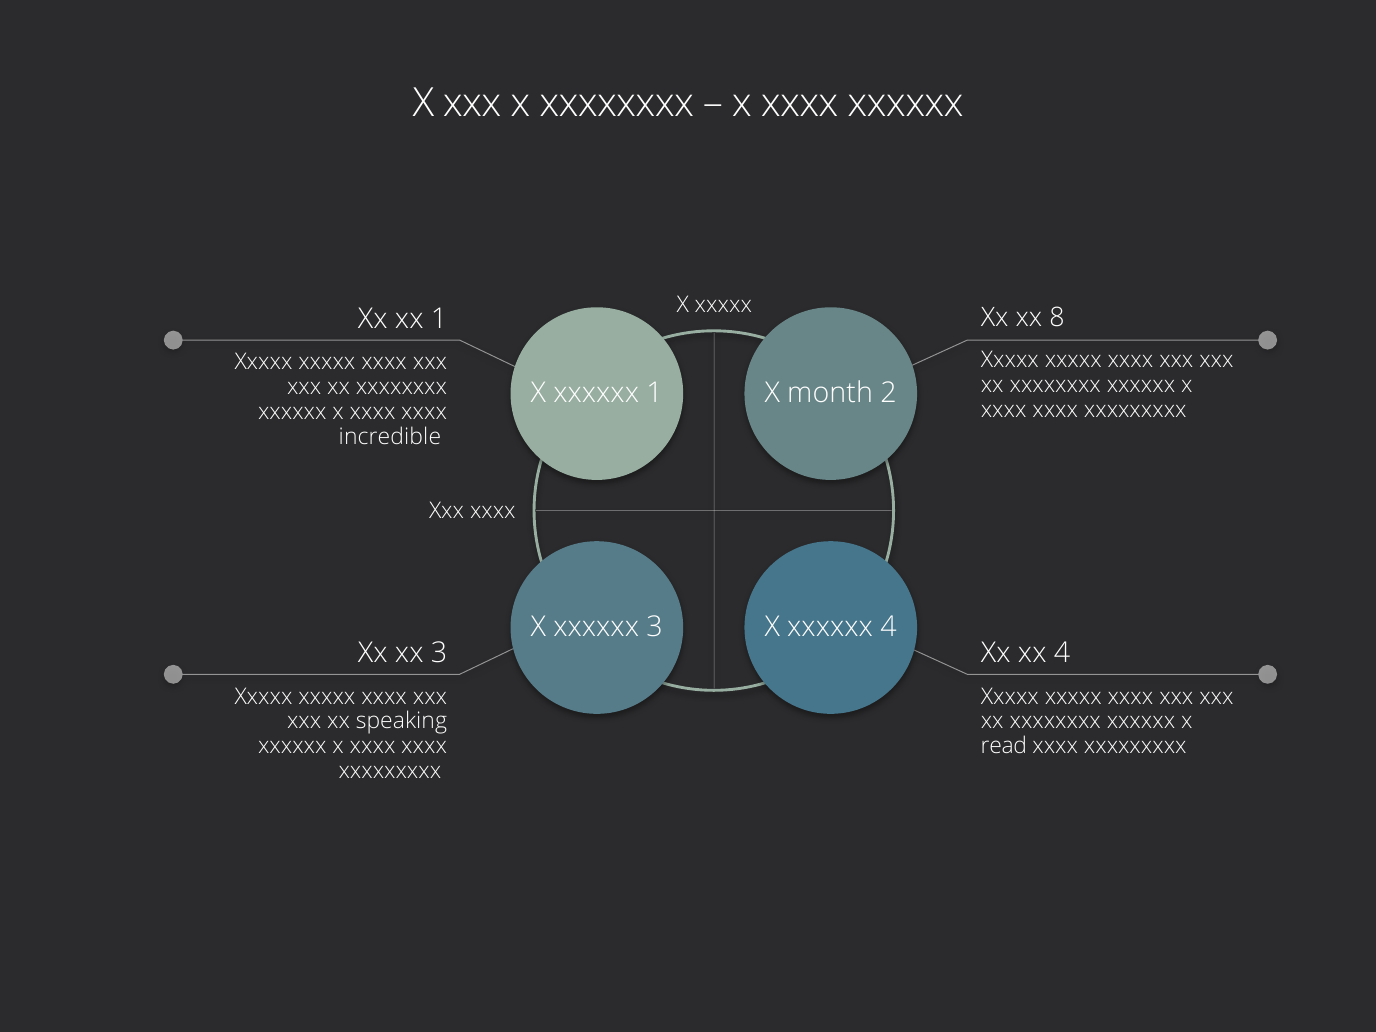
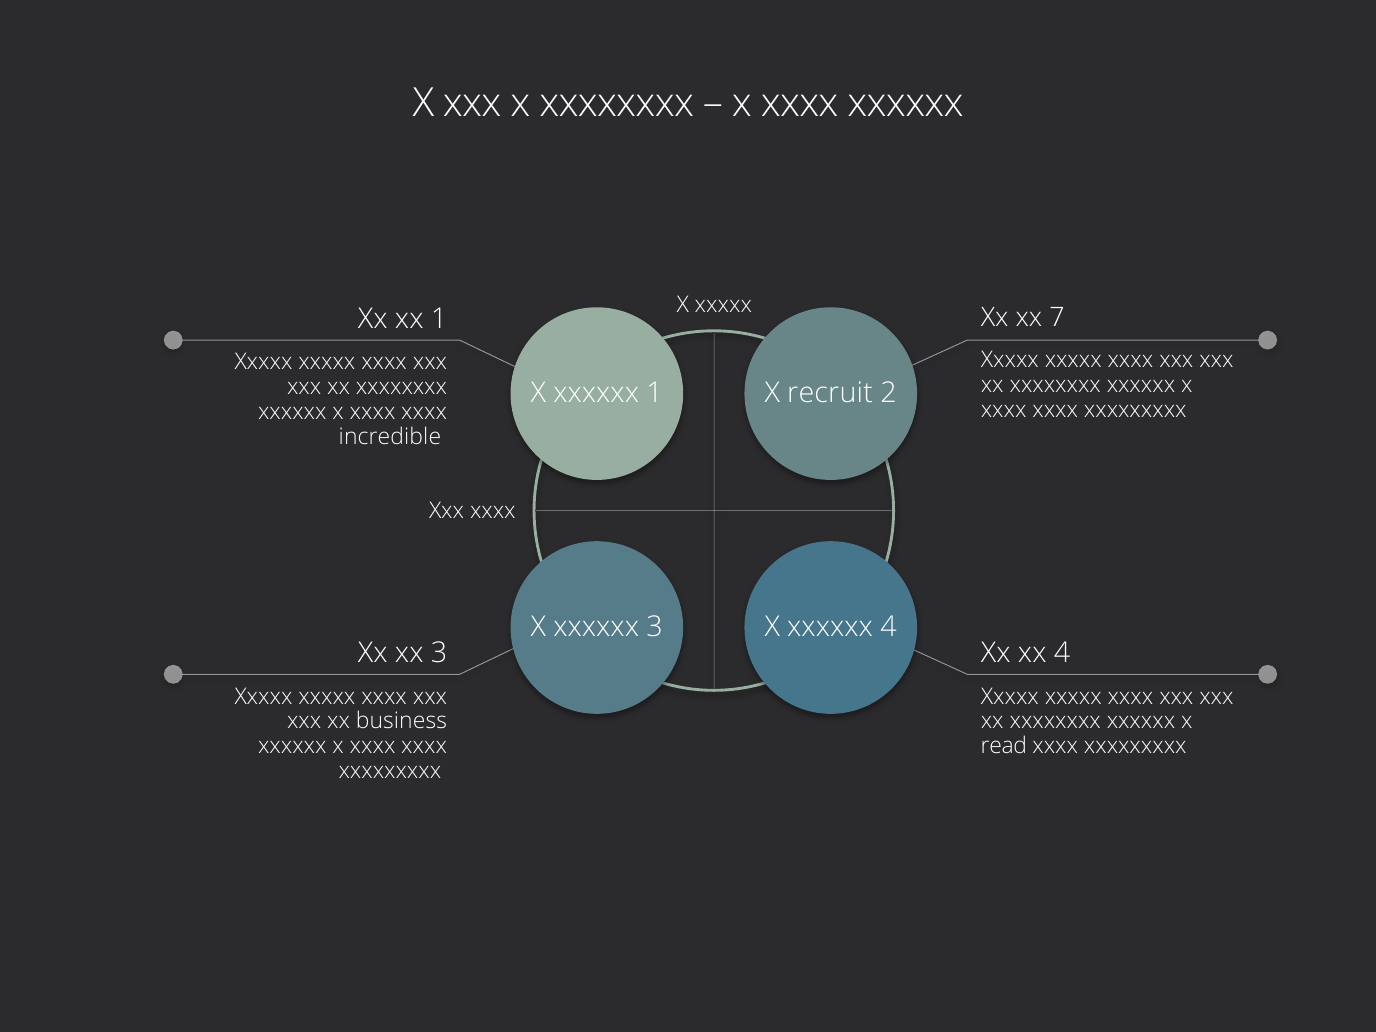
8: 8 -> 7
month: month -> recruit
speaking: speaking -> business
